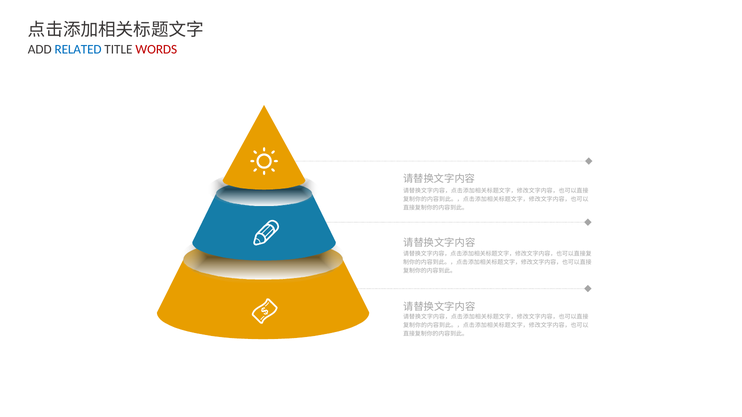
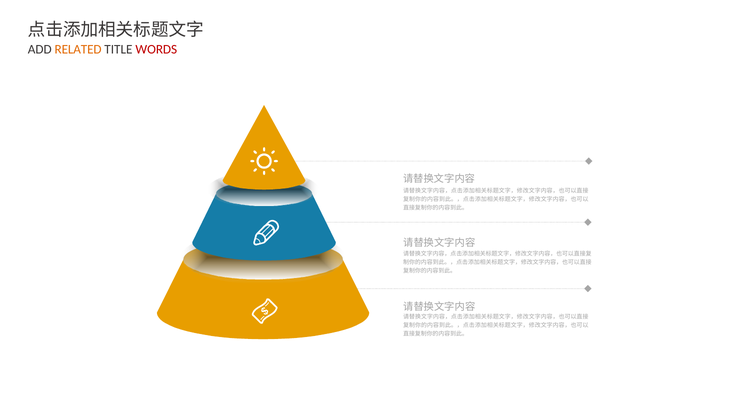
RELATED colour: blue -> orange
